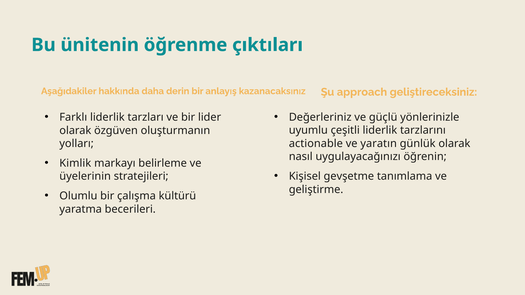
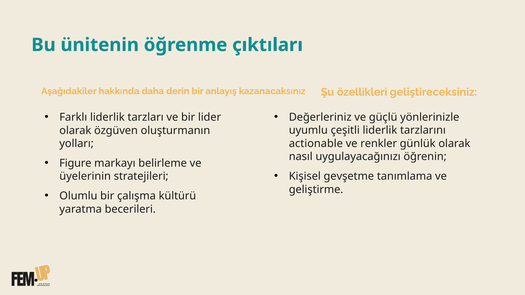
approach: approach -> özellikleri
yaratın: yaratın -> renkler
Kimlik: Kimlik -> Figure
